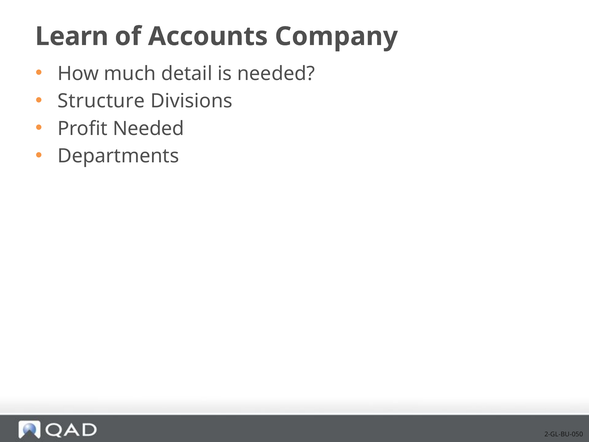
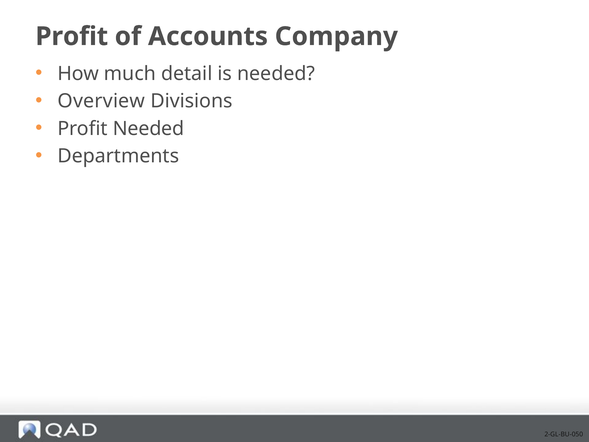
Learn at (72, 36): Learn -> Profit
Structure: Structure -> Overview
